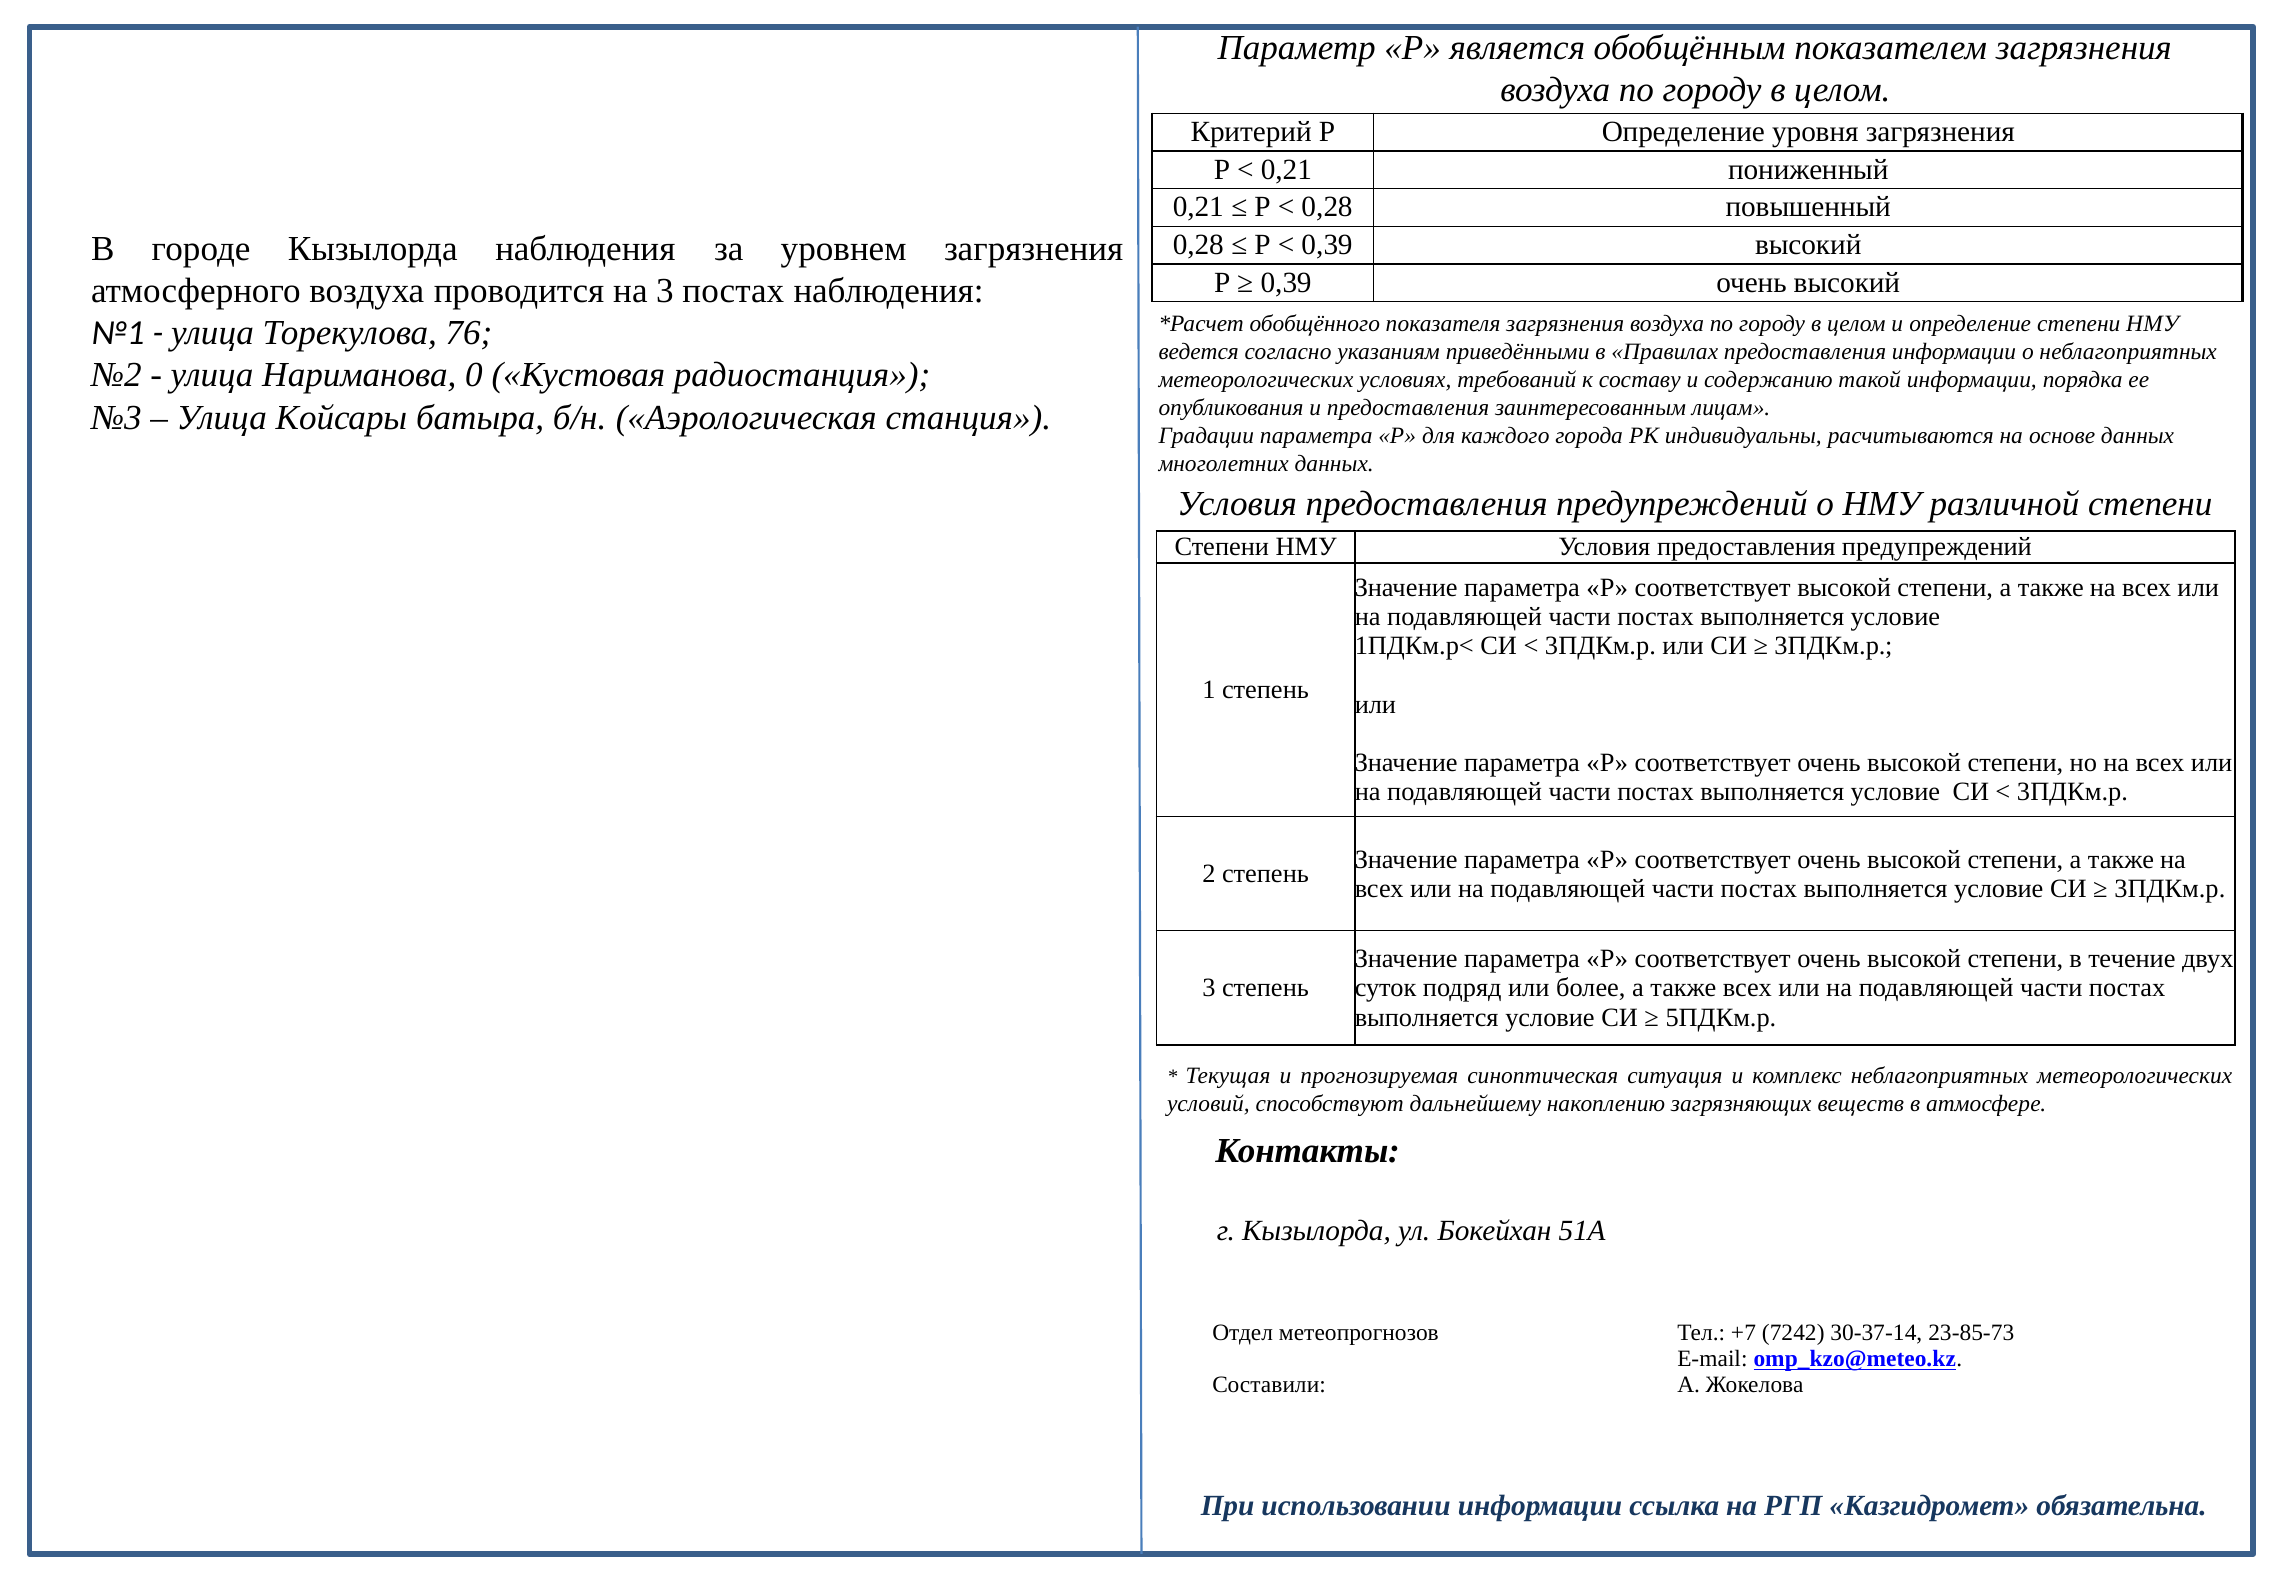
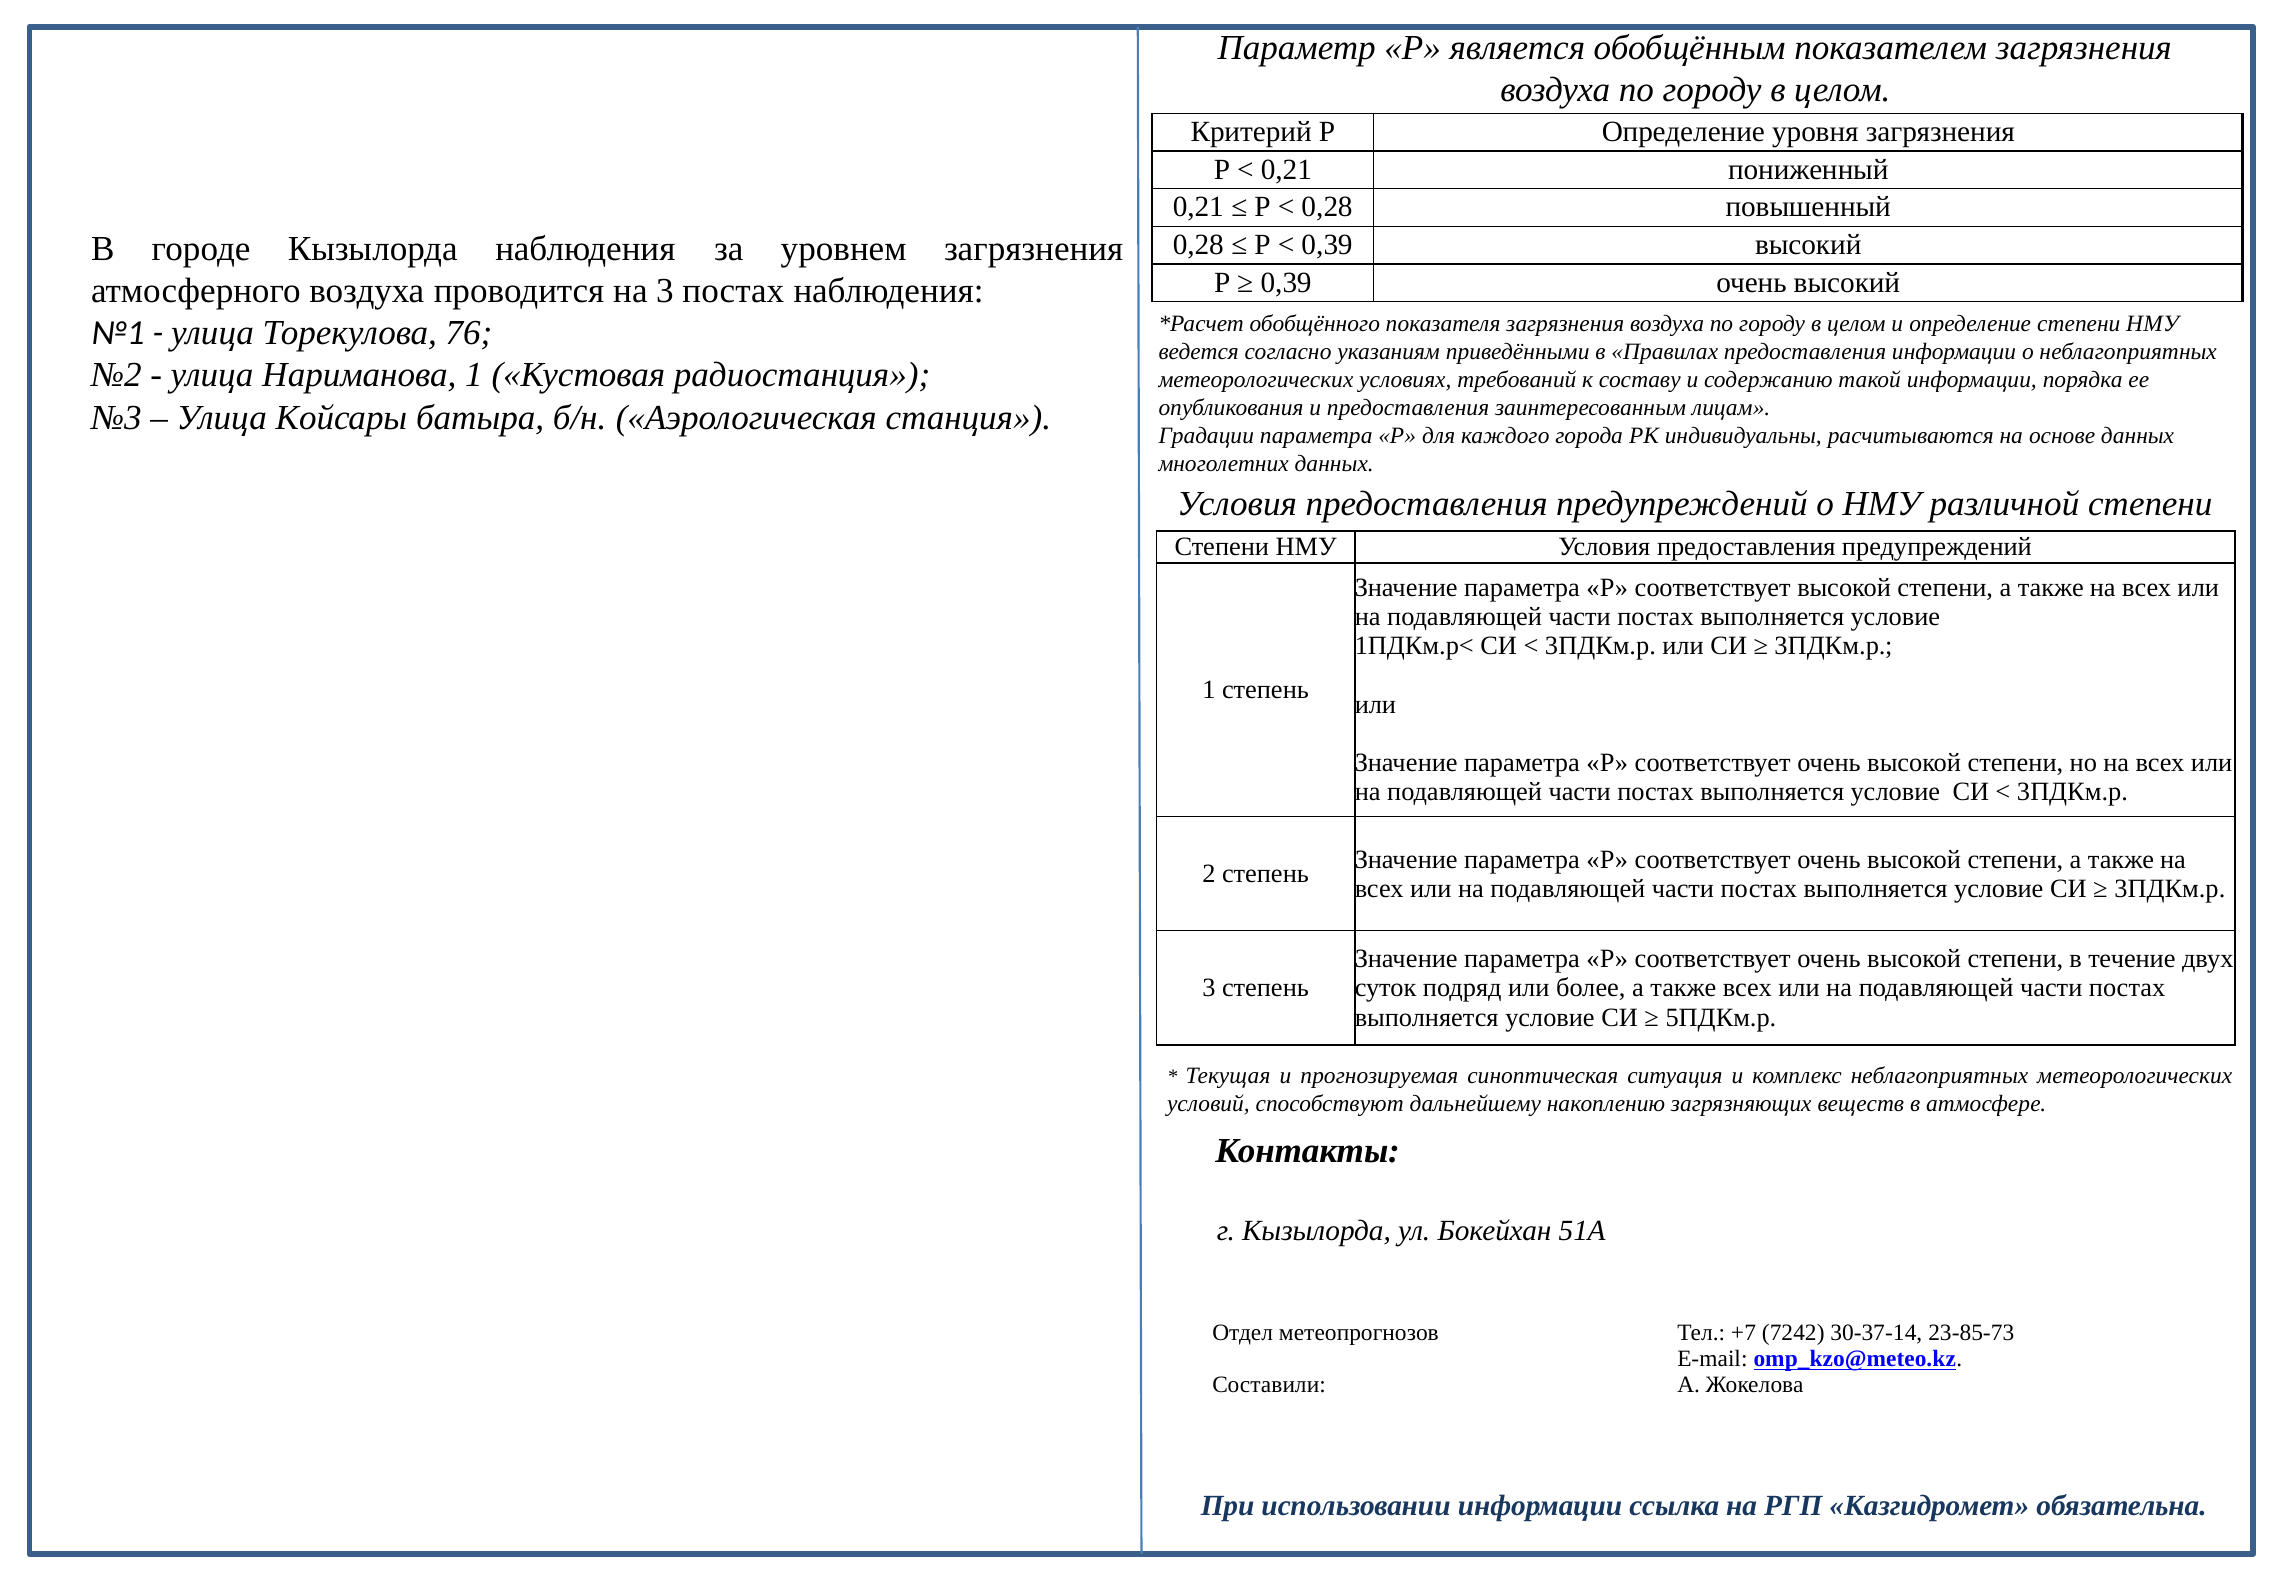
Нариманова 0: 0 -> 1
